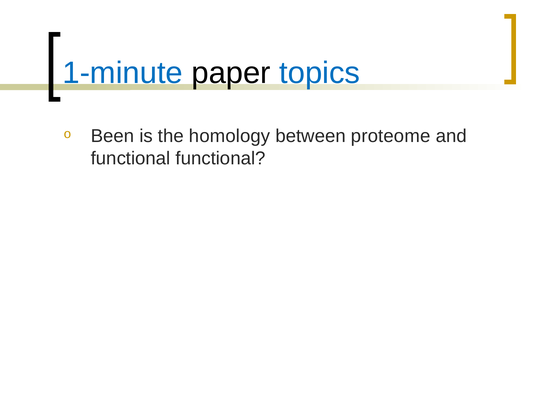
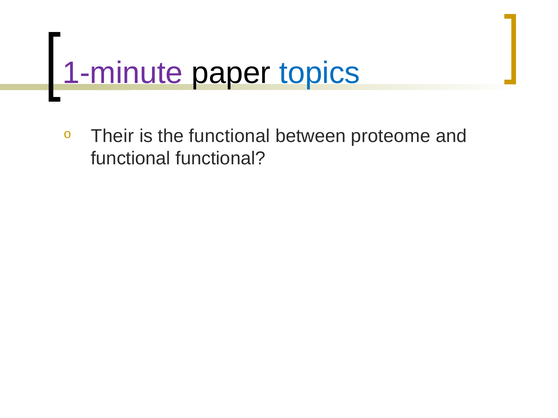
1-minute colour: blue -> purple
Been: Been -> Their
the homology: homology -> functional
